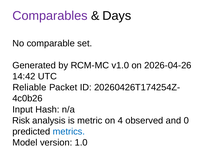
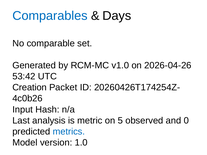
Comparables colour: purple -> blue
14:42: 14:42 -> 53:42
Reliable: Reliable -> Creation
Risk: Risk -> Last
4: 4 -> 5
